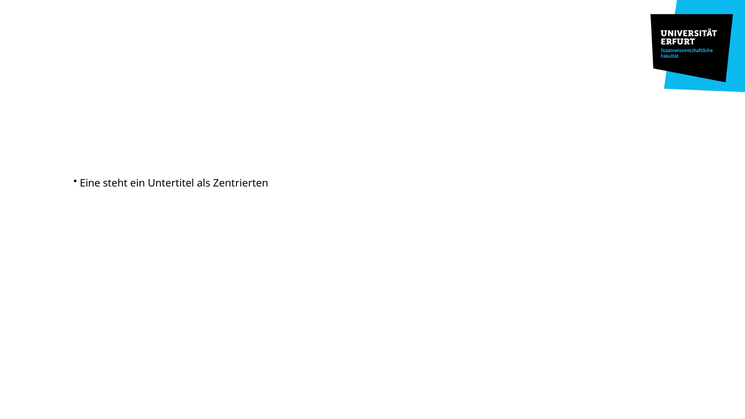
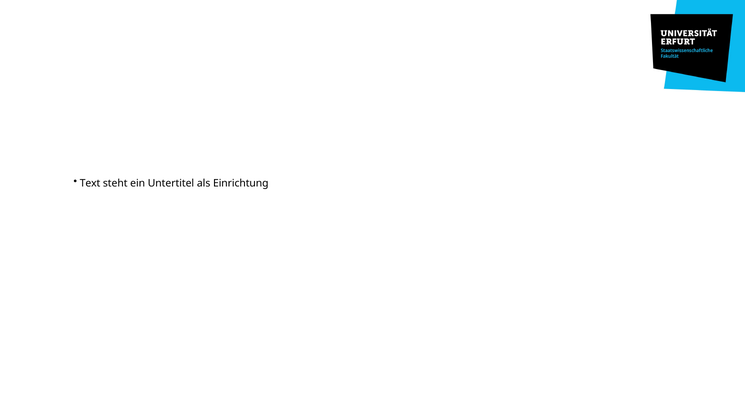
Eine at (90, 183): Eine -> Text
Zentrierten: Zentrierten -> Einrichtung
